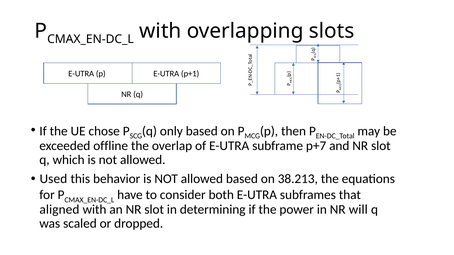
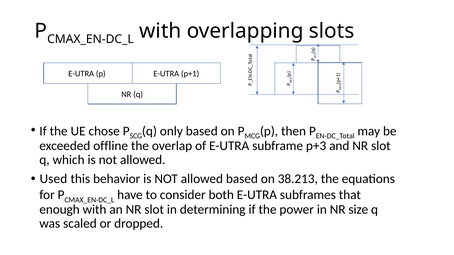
p+7: p+7 -> p+3
aligned: aligned -> enough
will: will -> size
